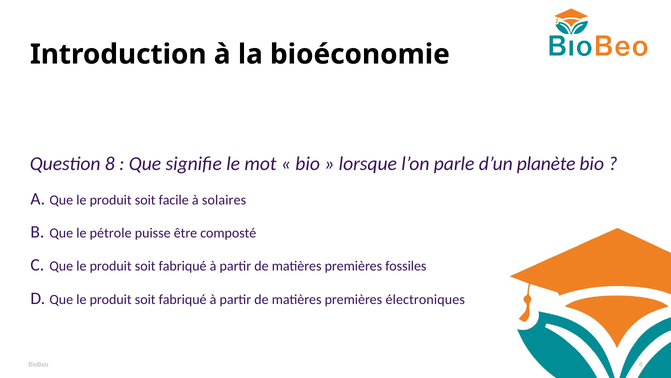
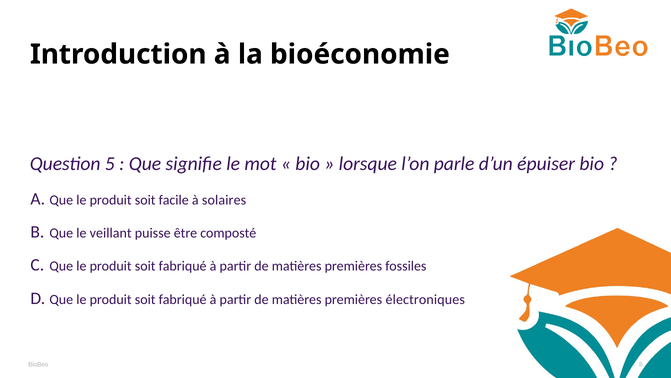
Question 8: 8 -> 5
planète: planète -> épuiser
pétrole: pétrole -> veillant
